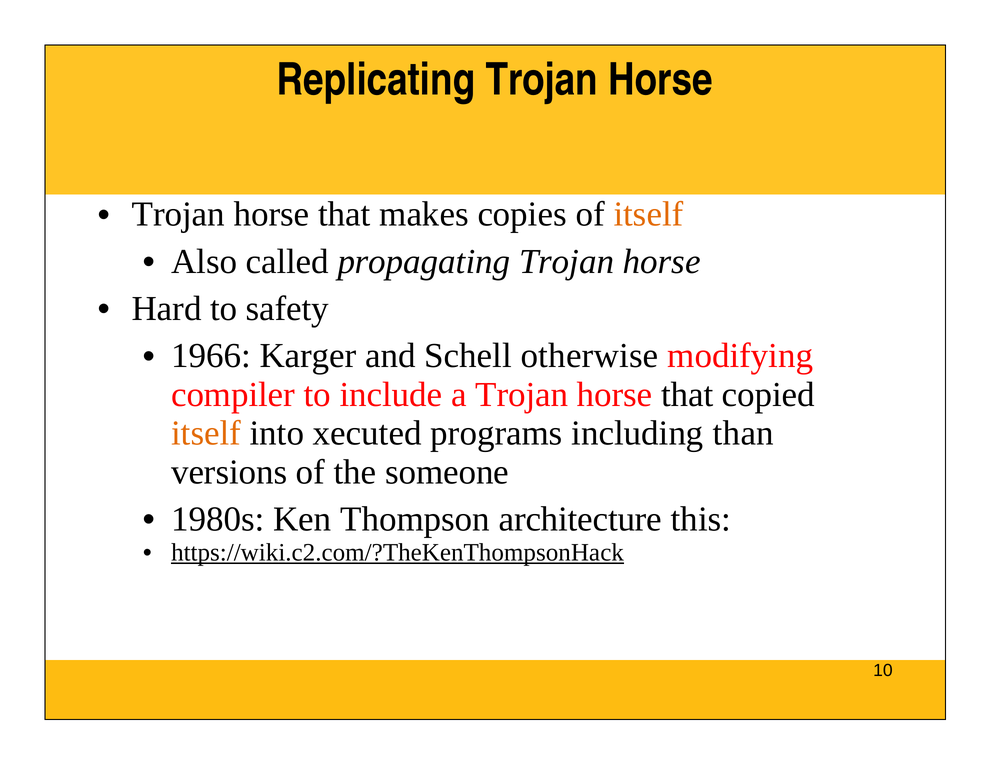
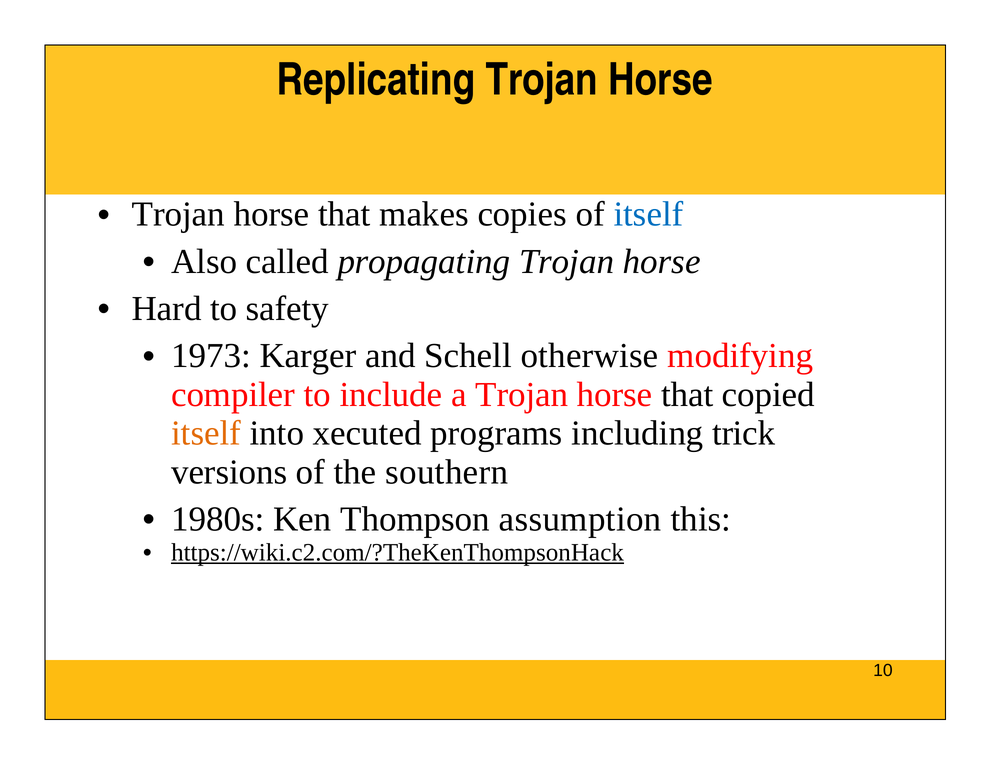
itself at (648, 214) colour: orange -> blue
1966: 1966 -> 1973
than: than -> trick
someone: someone -> southern
architecture: architecture -> assumption
